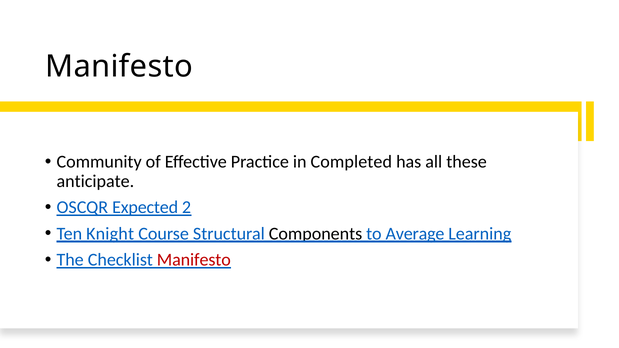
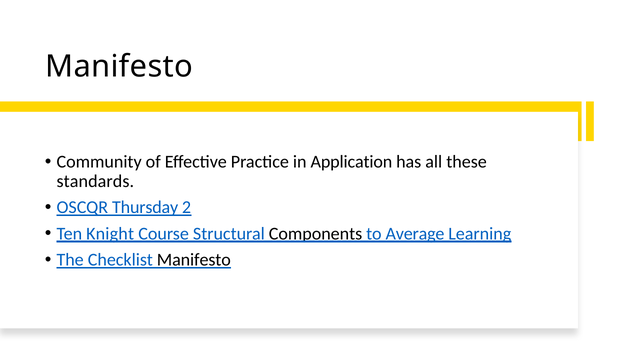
Completed: Completed -> Application
anticipate: anticipate -> standards
Expected: Expected -> Thursday
Manifesto at (194, 260) colour: red -> black
